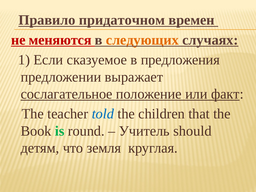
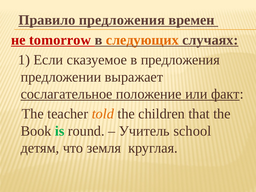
Правило придаточном: придаточном -> предложения
меняются: меняются -> tomorrow
told colour: blue -> orange
should: should -> school
